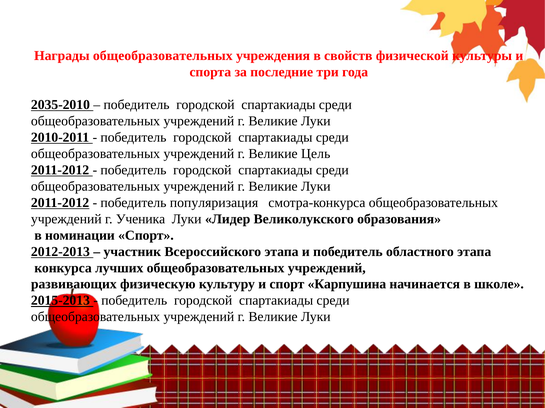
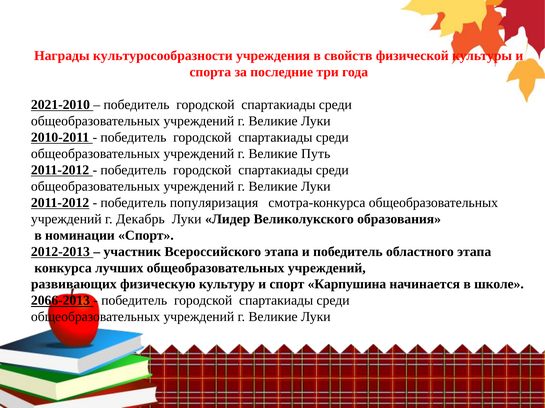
Награды общеобразовательных: общеобразовательных -> культуросообразности
2035-2010: 2035-2010 -> 2021-2010
Цель: Цель -> Путь
Ученика: Ученика -> Декабрь
2015-2013: 2015-2013 -> 2066-2013
